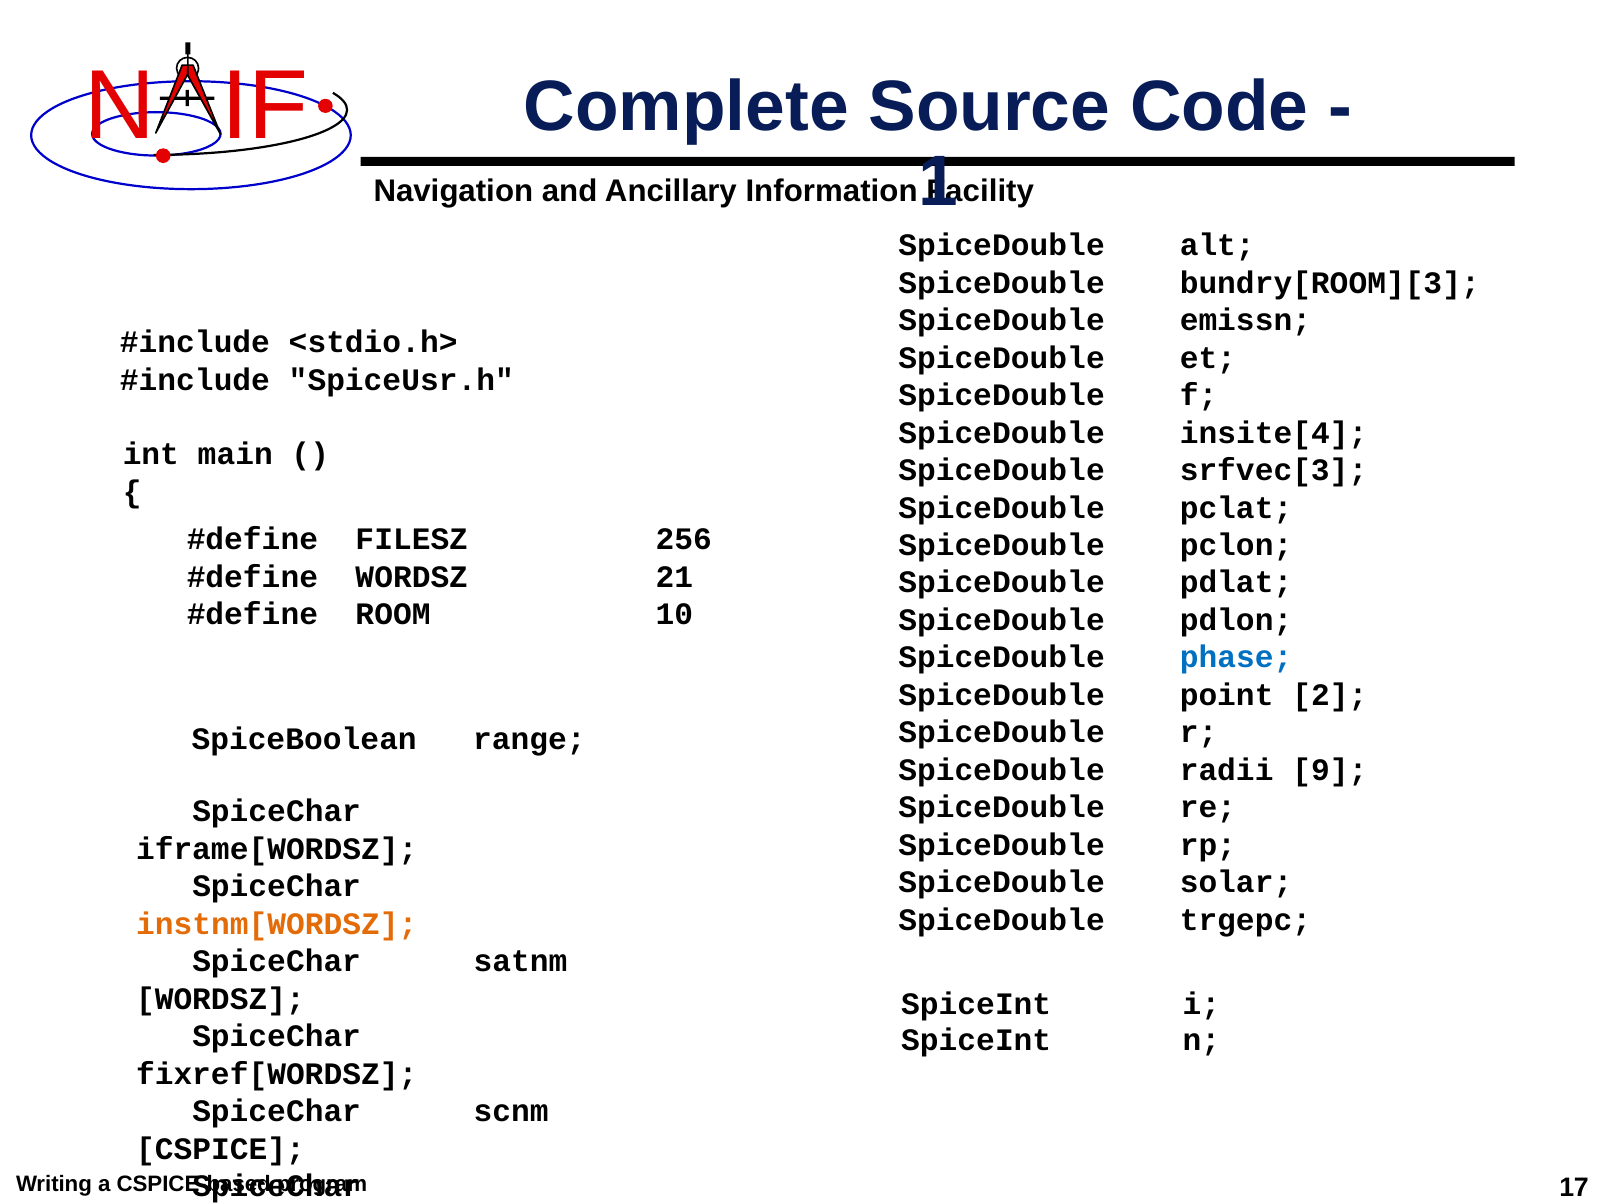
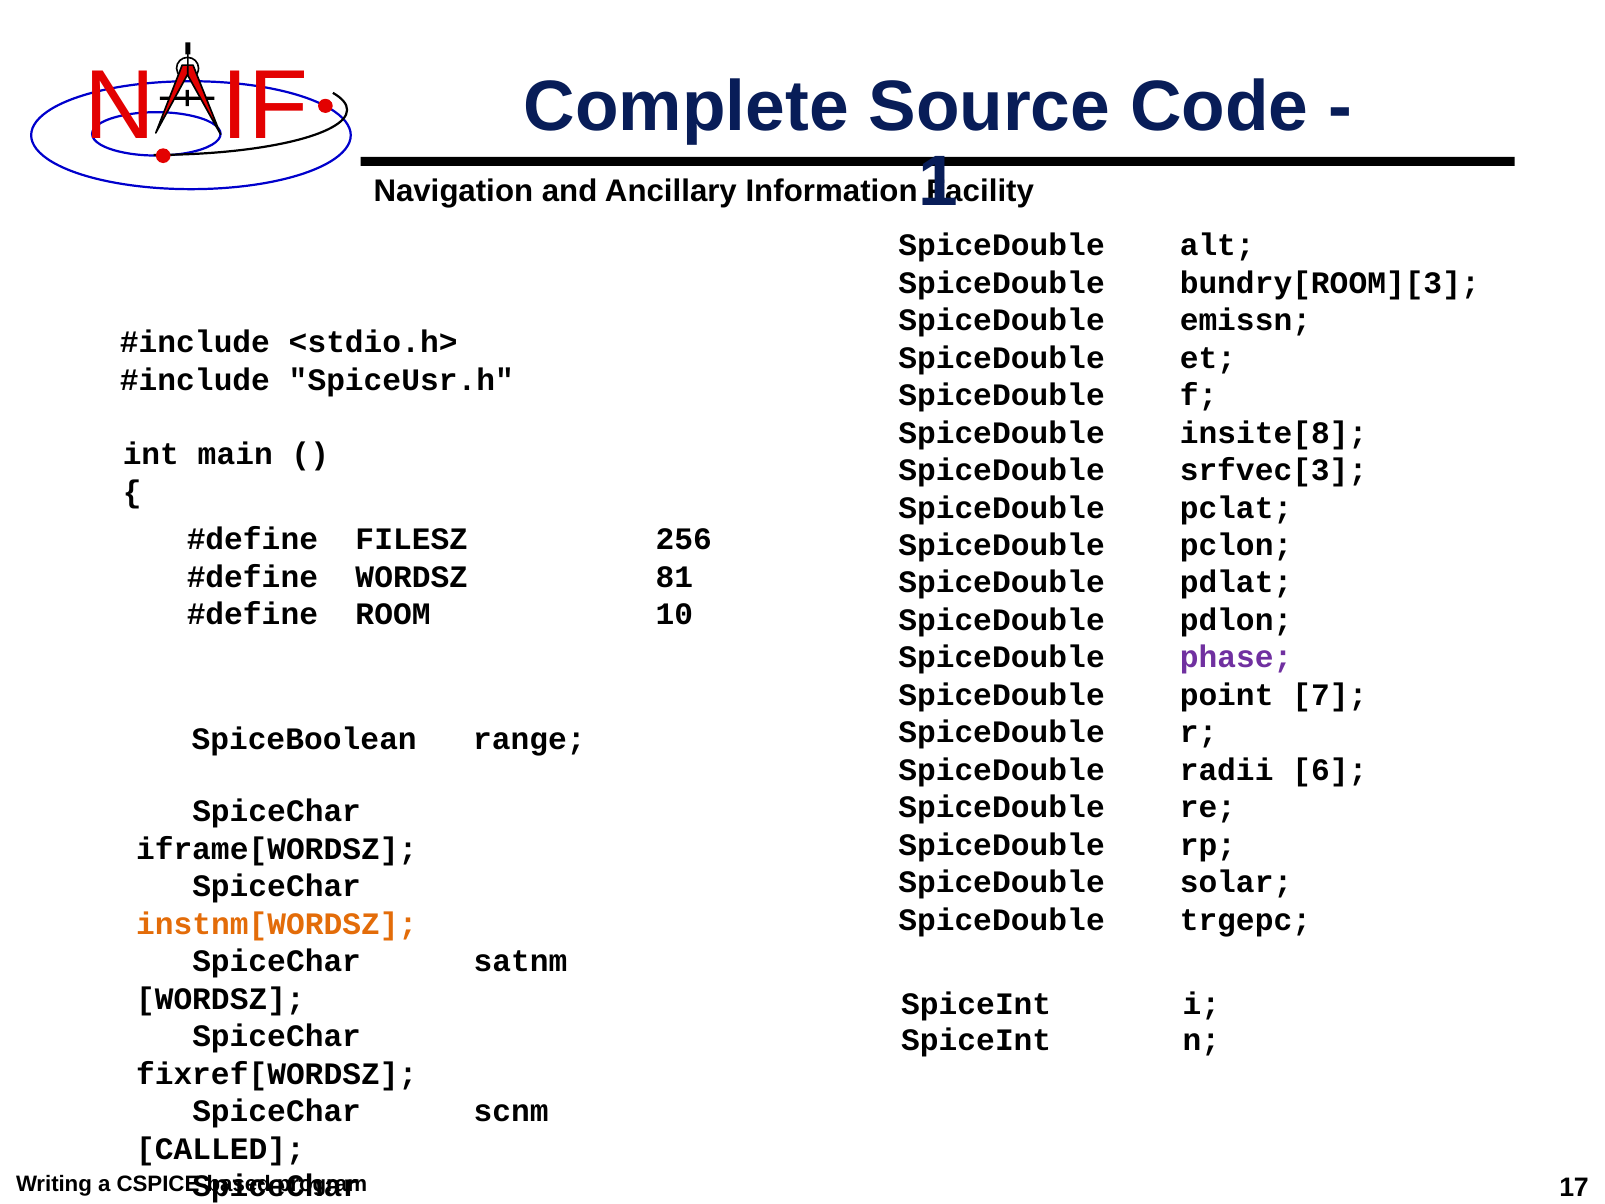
insite[4: insite[4 -> insite[8
21: 21 -> 81
phase colour: blue -> purple
2: 2 -> 7
9: 9 -> 6
CSPICE: CSPICE -> CALLED
